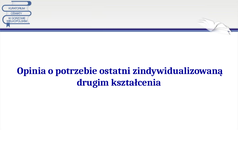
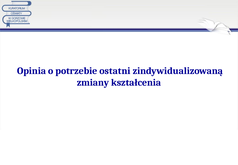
drugim: drugim -> zmiany
